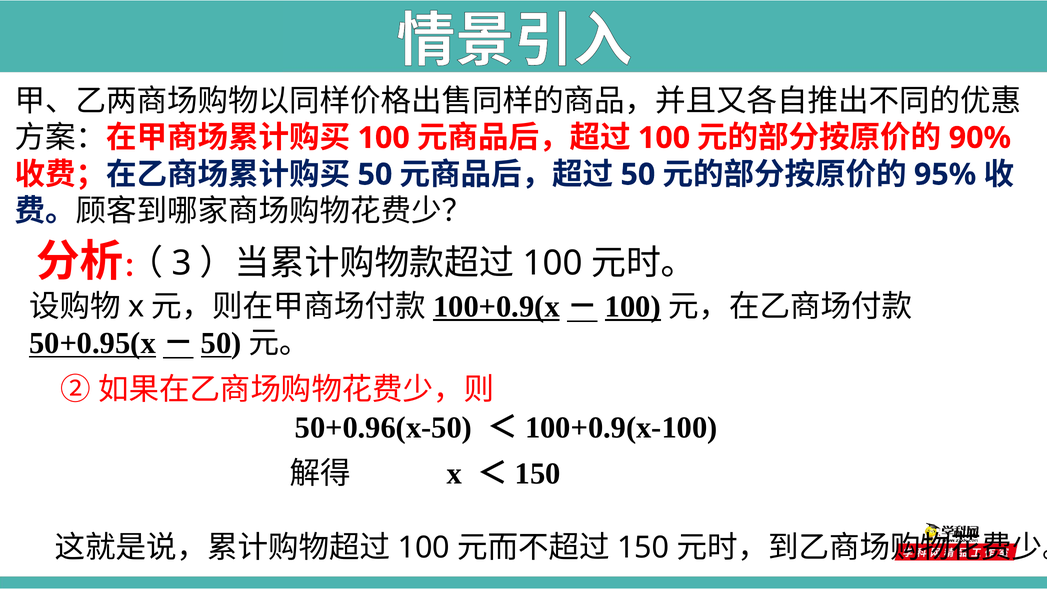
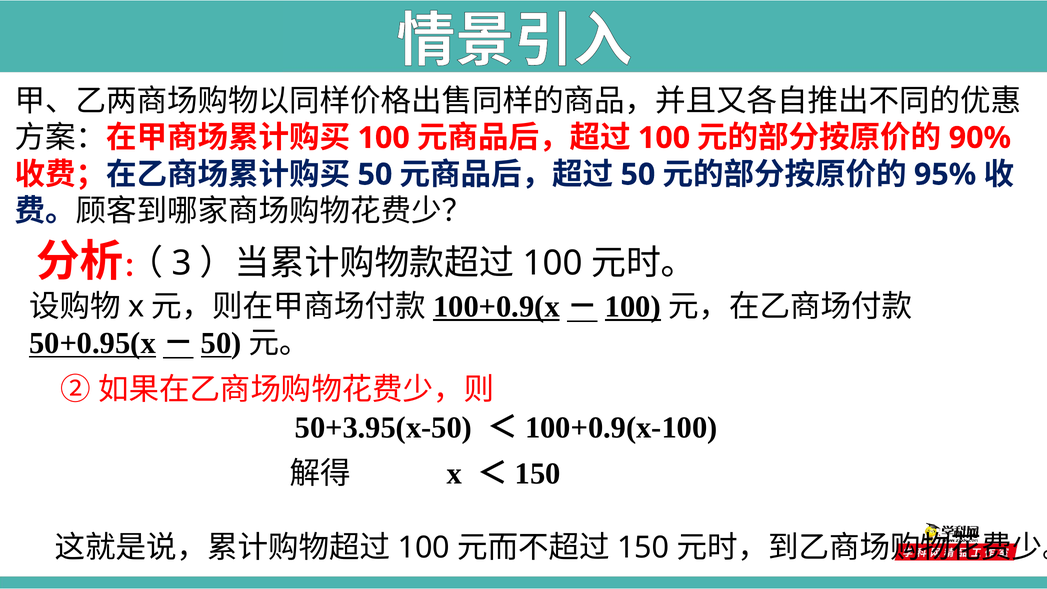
50+0.96(x-50: 50+0.96(x-50 -> 50+3.95(x-50
